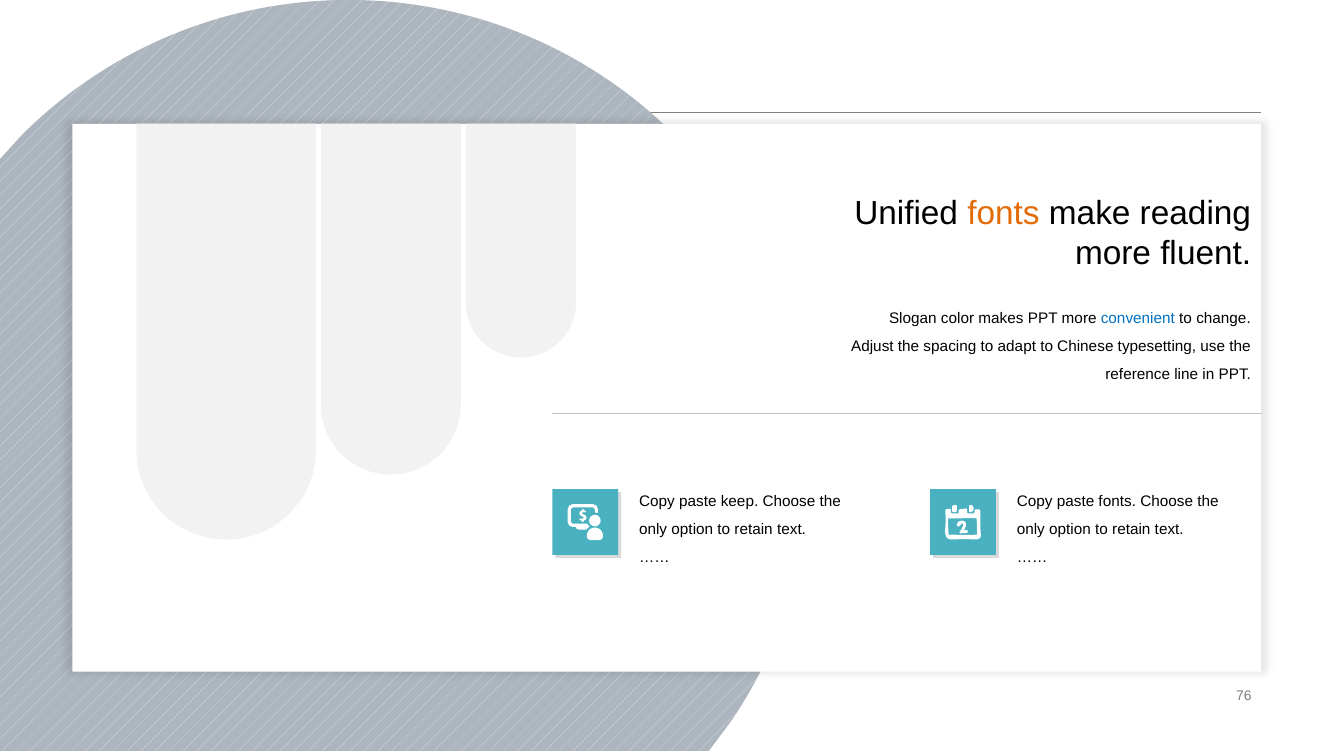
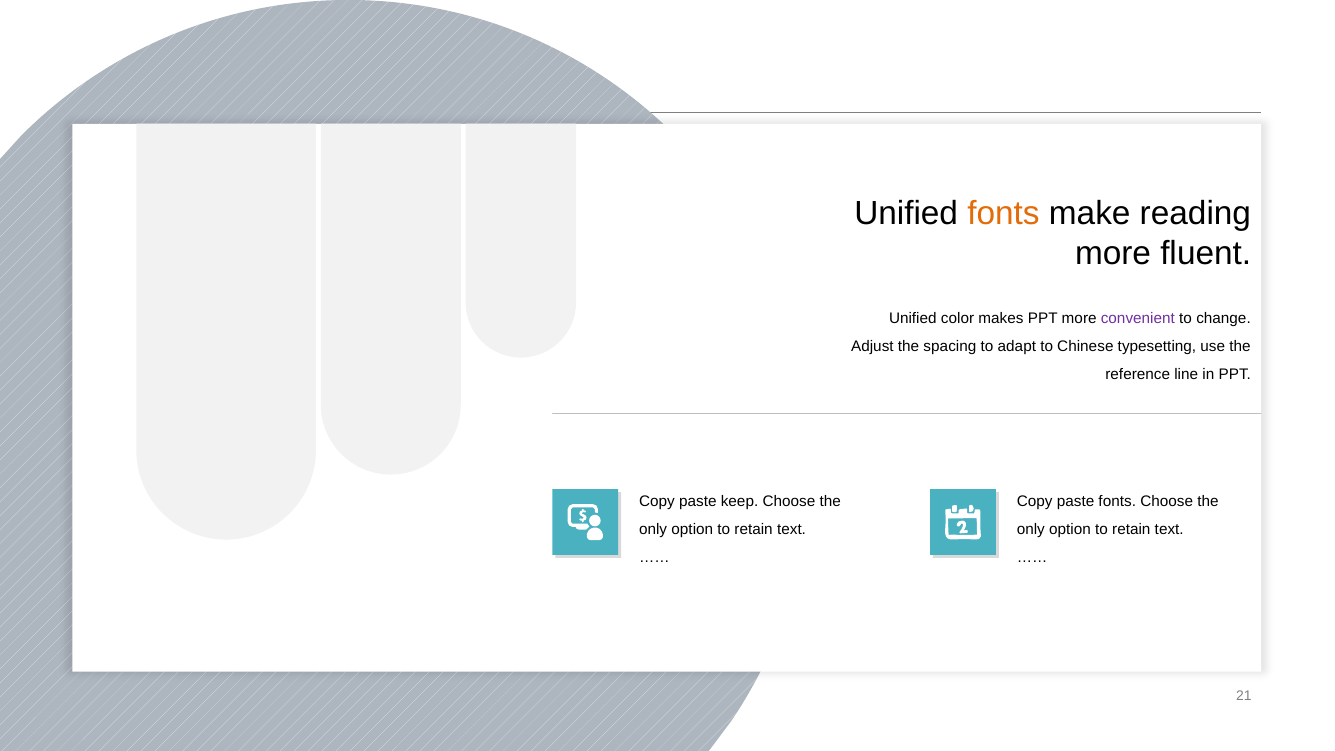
Slogan at (913, 319): Slogan -> Unified
convenient colour: blue -> purple
76: 76 -> 21
